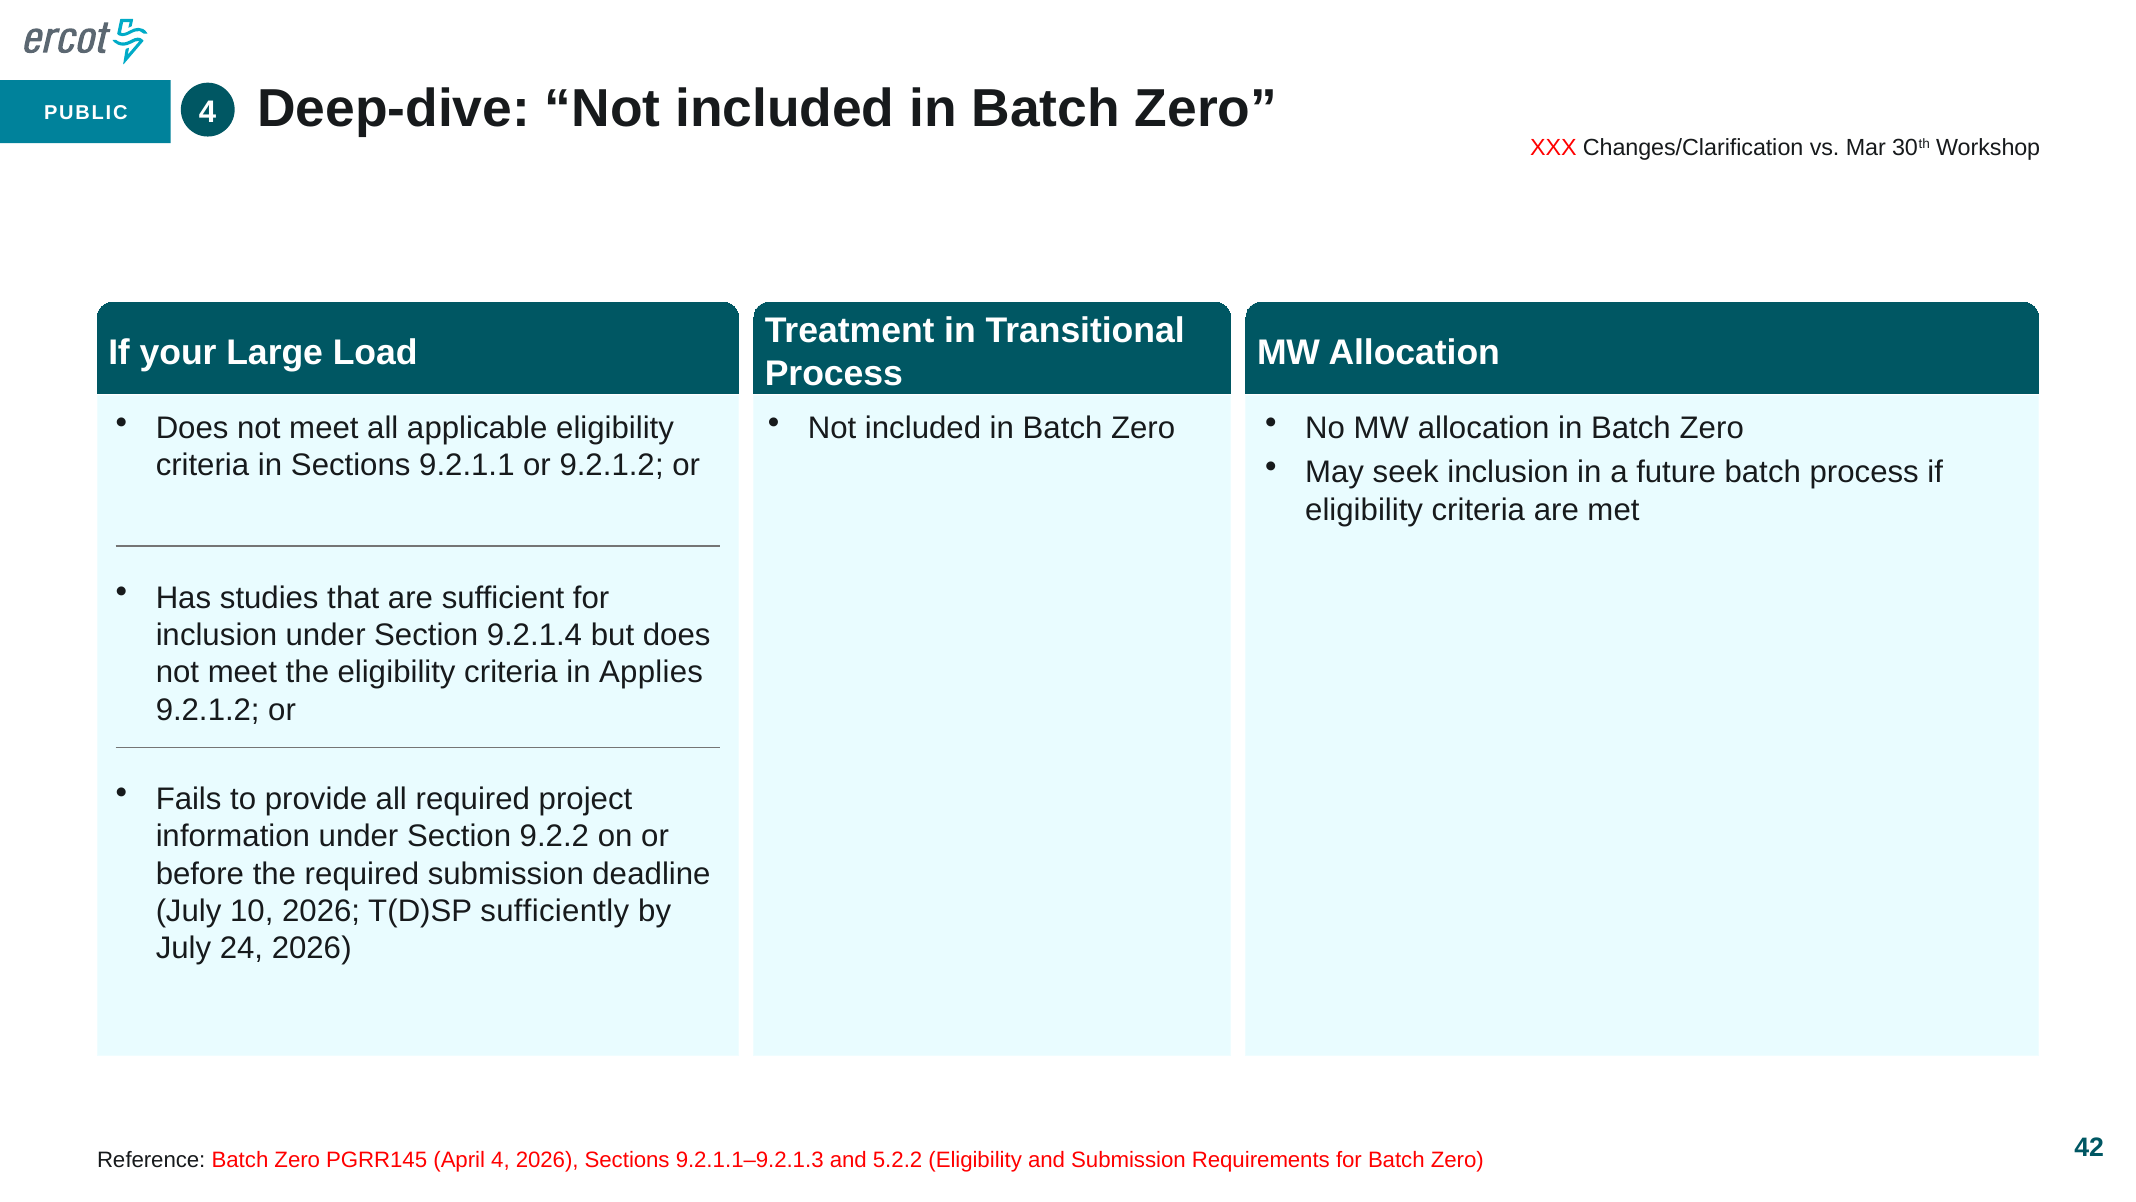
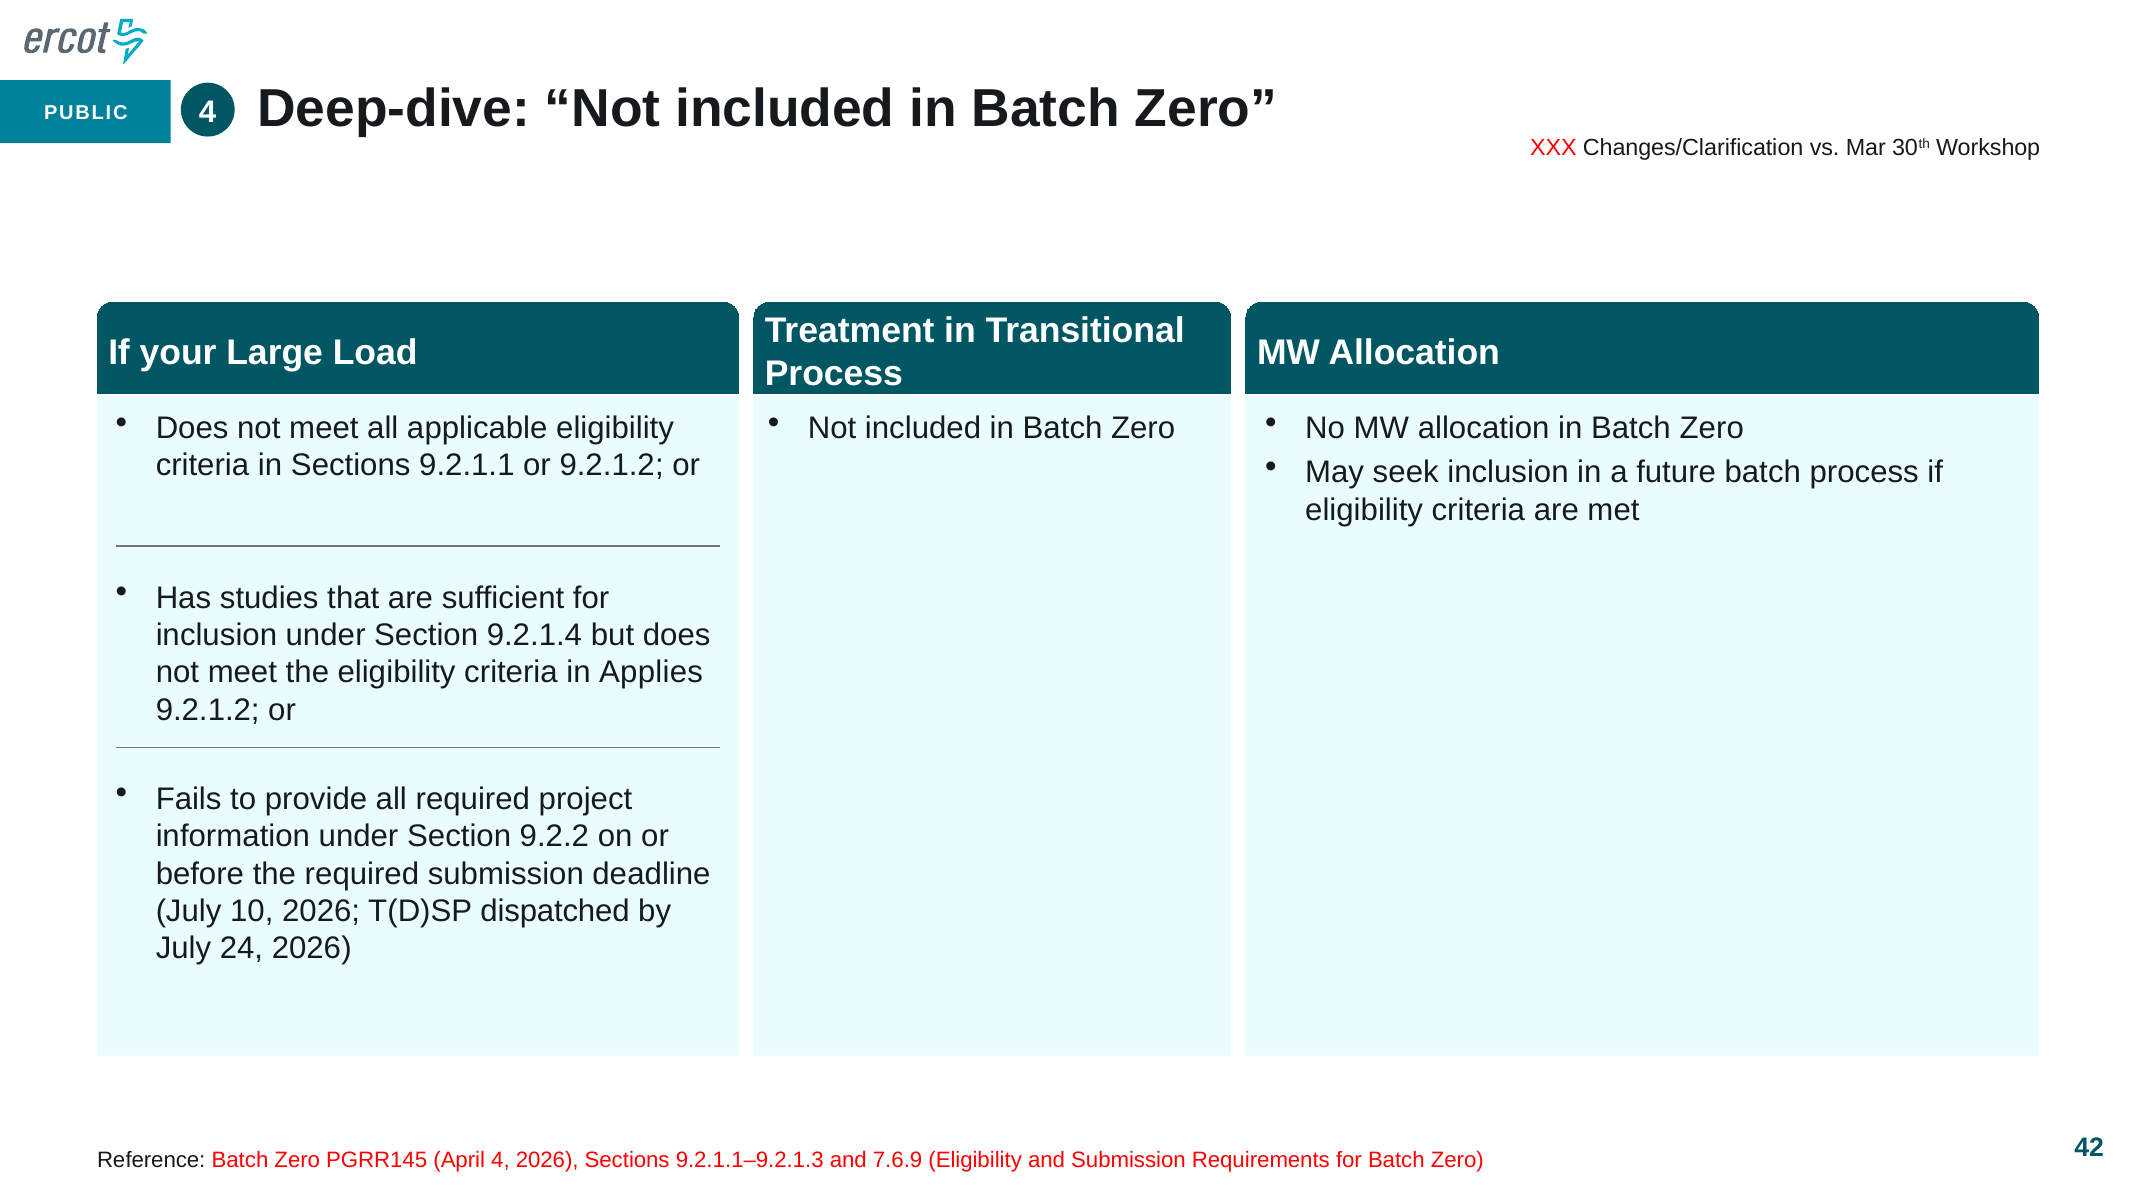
sufficiently: sufficiently -> dispatched
5.2.2: 5.2.2 -> 7.6.9
